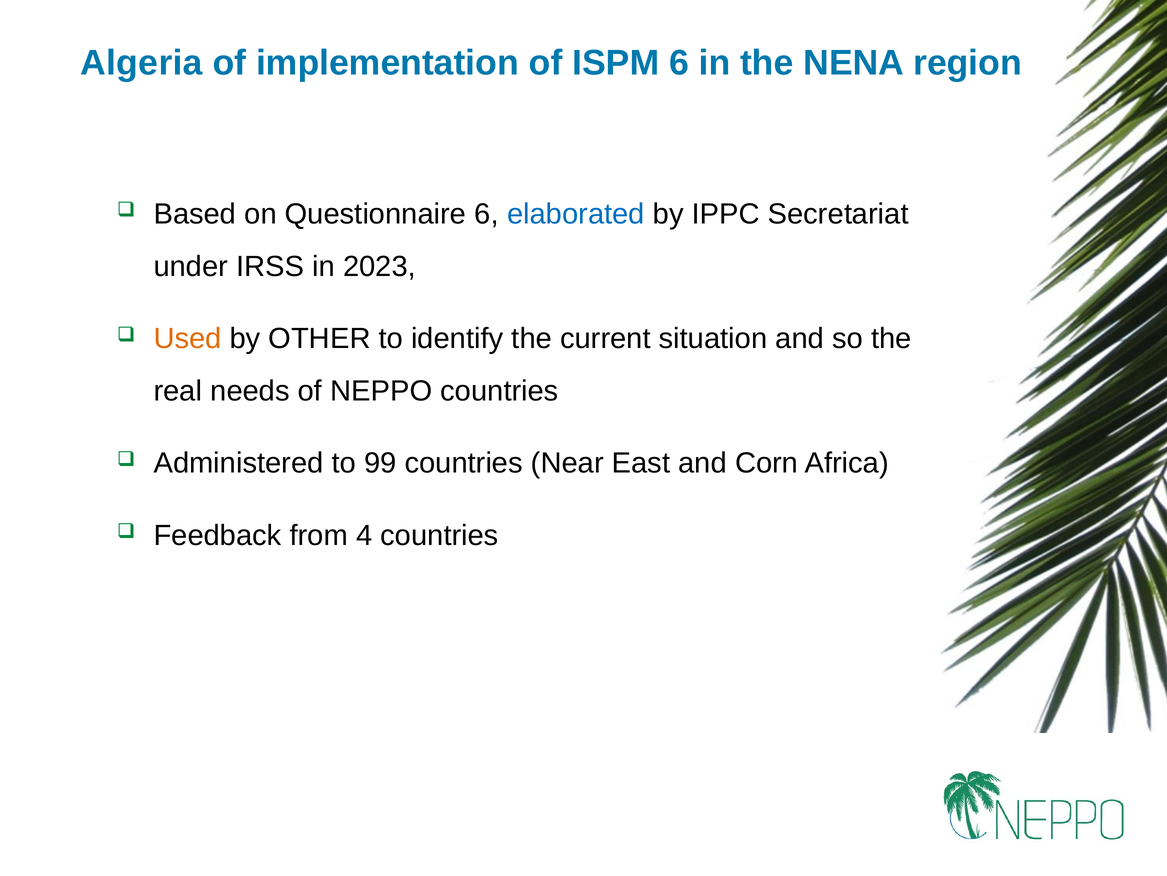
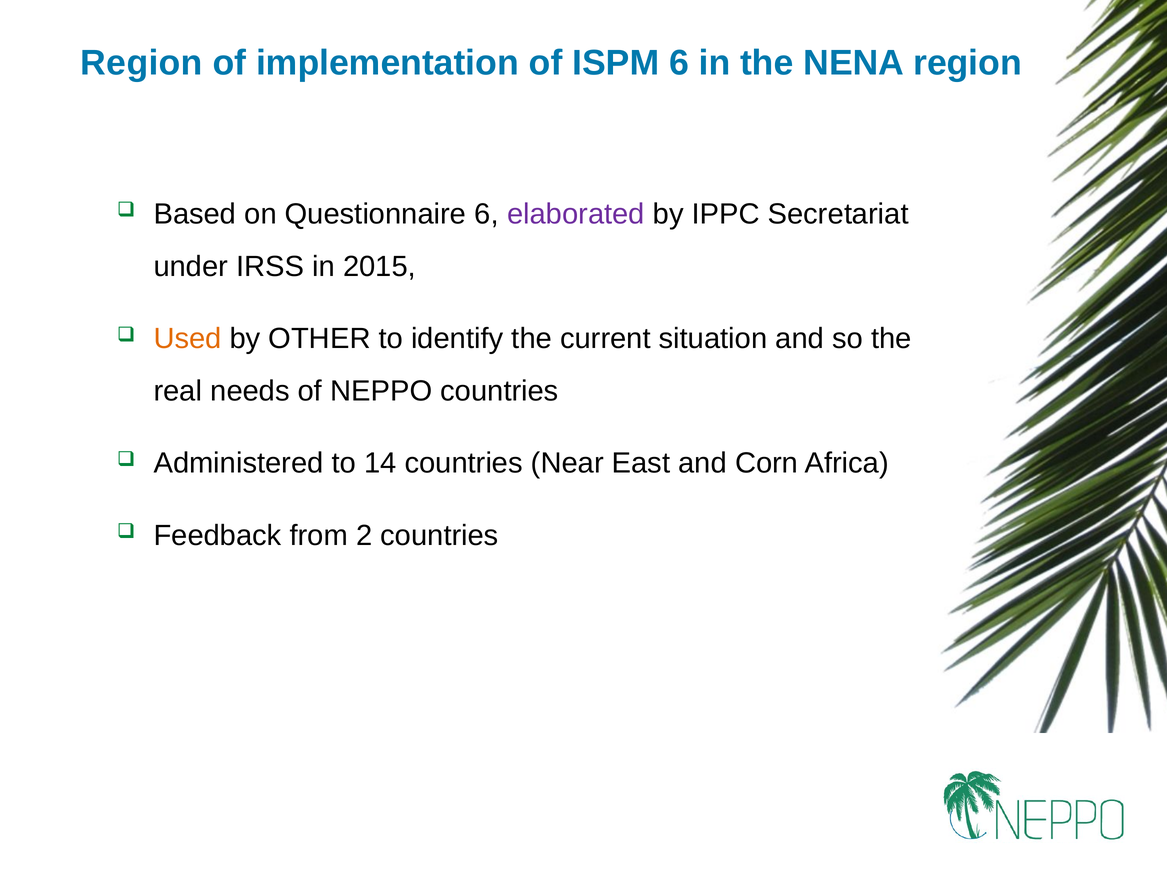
Algeria at (141, 63): Algeria -> Region
elaborated colour: blue -> purple
2023: 2023 -> 2015
99: 99 -> 14
4: 4 -> 2
